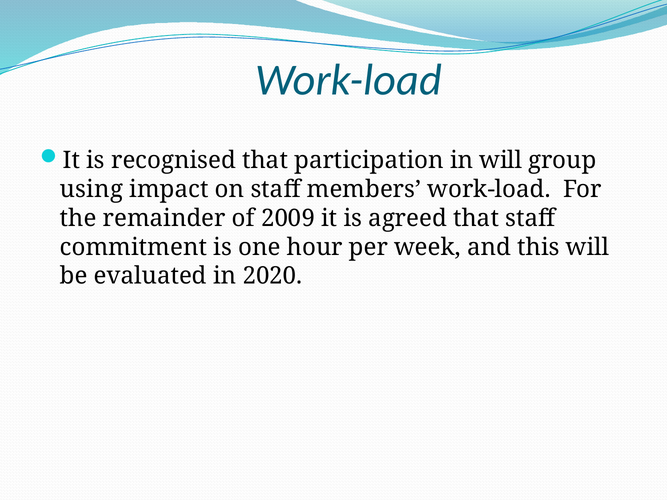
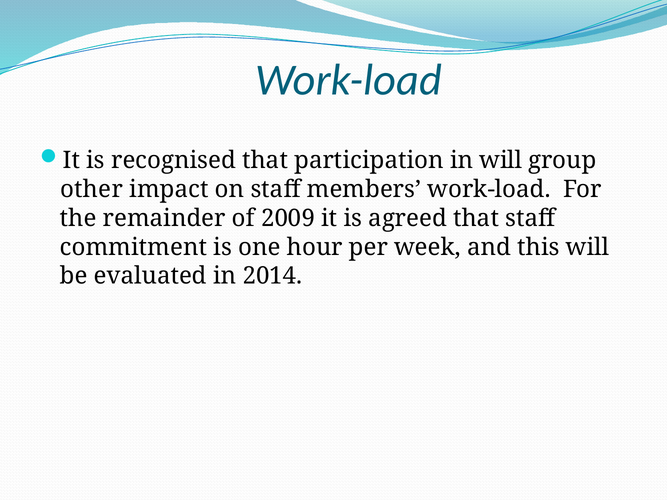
using: using -> other
2020: 2020 -> 2014
